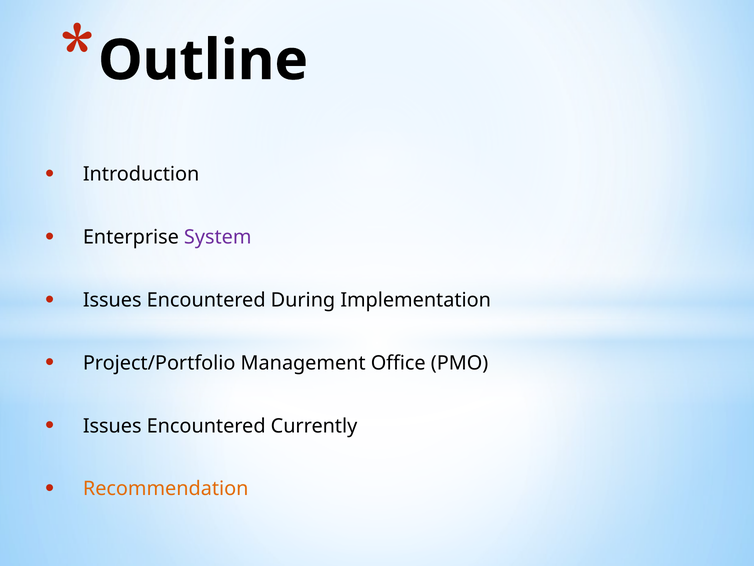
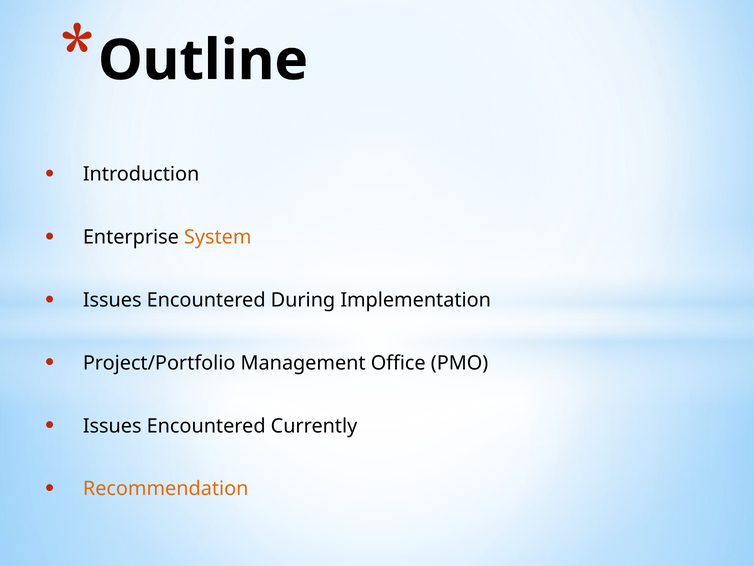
System colour: purple -> orange
